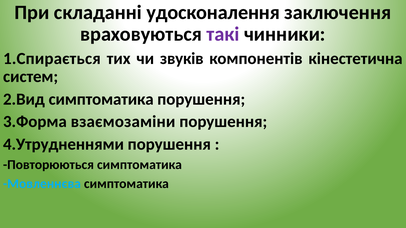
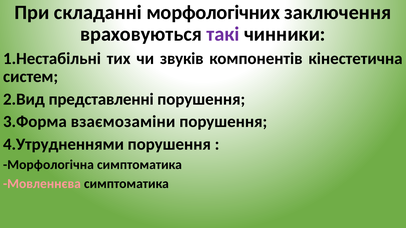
удосконалення: удосконалення -> морфологічних
1.Спирається: 1.Спирається -> 1.Нестабільні
2.Вид симптоматика: симптоматика -> представленні
Повторюються: Повторюються -> Морфологічна
Мовленнєва colour: light blue -> pink
